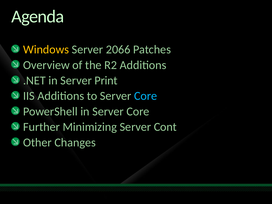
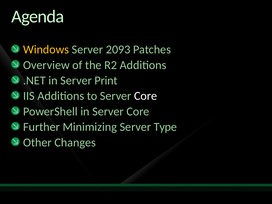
2066: 2066 -> 2093
Core at (146, 96) colour: light blue -> white
Cont: Cont -> Type
